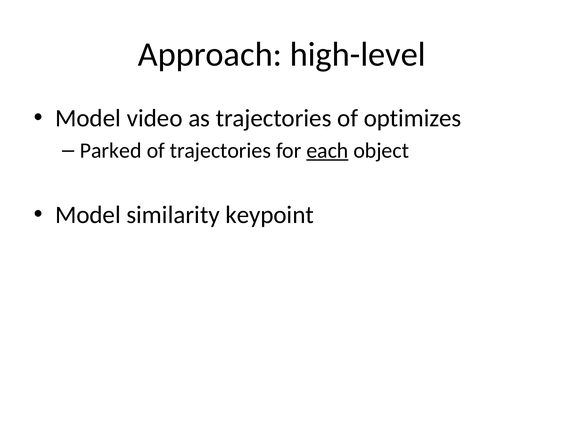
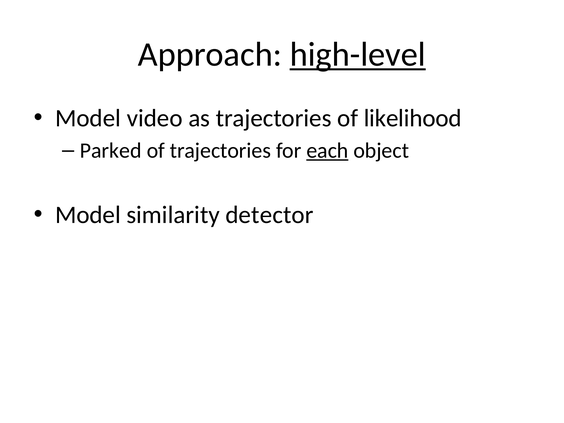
high-level underline: none -> present
optimizes: optimizes -> likelihood
keypoint: keypoint -> detector
